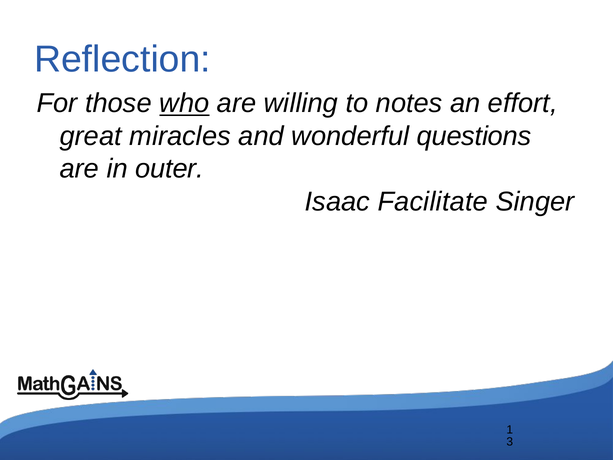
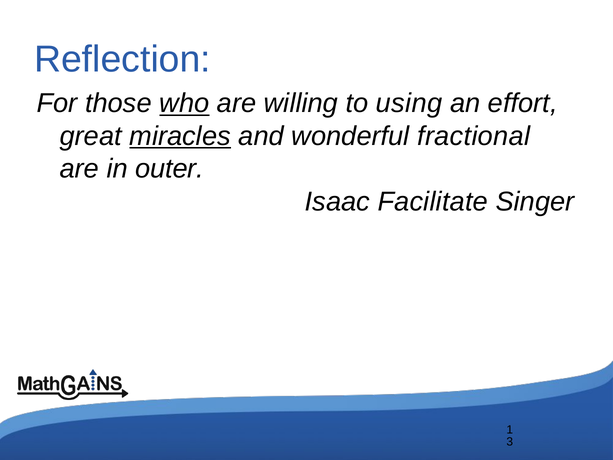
notes: notes -> using
miracles underline: none -> present
questions: questions -> fractional
